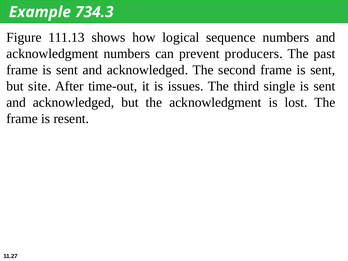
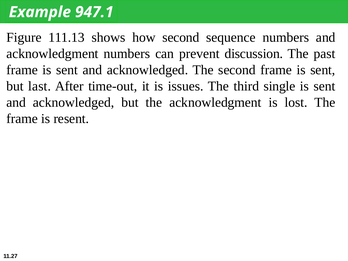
734.3: 734.3 -> 947.1
how logical: logical -> second
producers: producers -> discussion
site: site -> last
